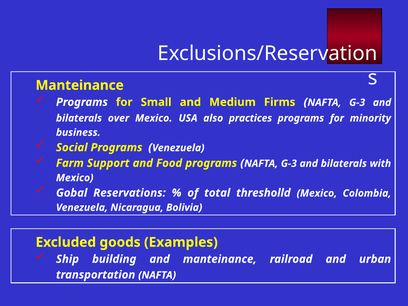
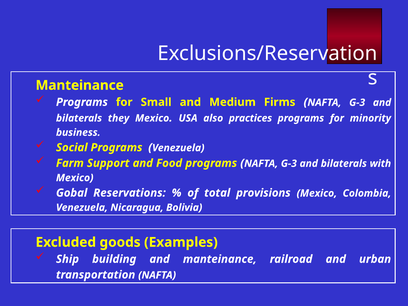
over: over -> they
thresholld: thresholld -> provisions
